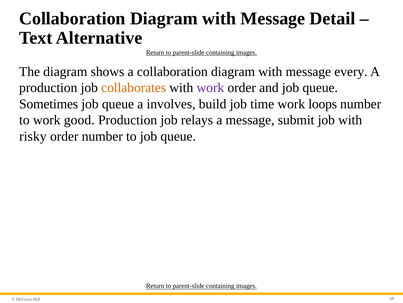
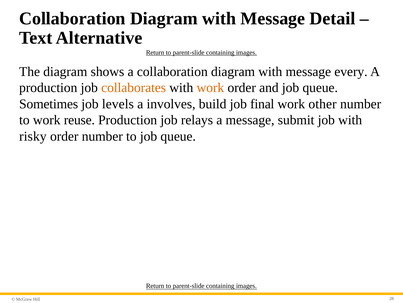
work at (210, 88) colour: purple -> orange
queue at (118, 104): queue -> levels
time: time -> final
loops: loops -> other
good: good -> reuse
